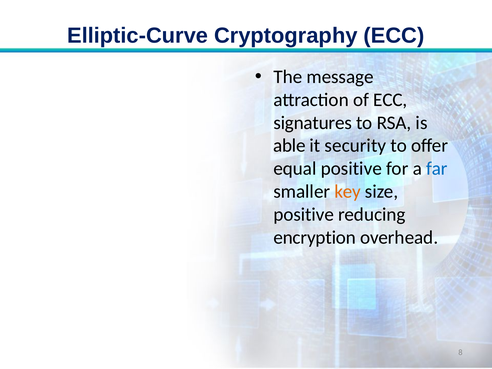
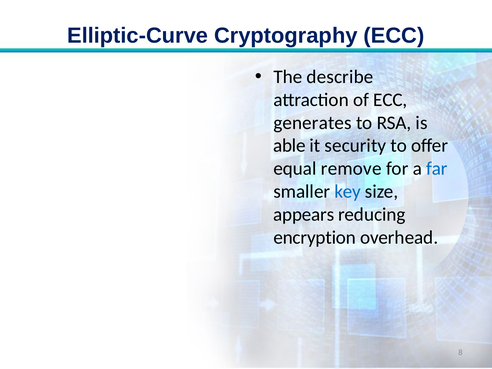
message: message -> describe
signatures: signatures -> generates
equal positive: positive -> remove
key colour: orange -> blue
positive at (304, 215): positive -> appears
